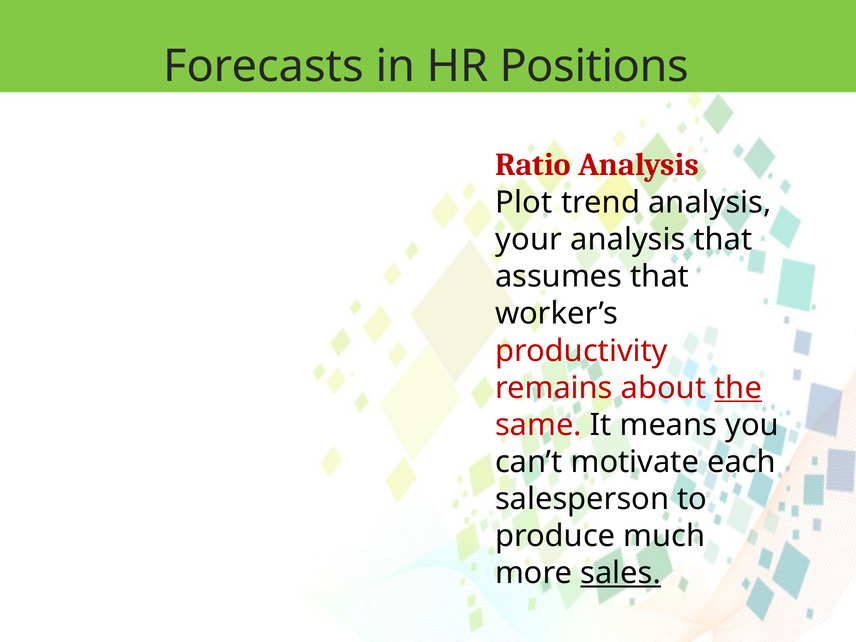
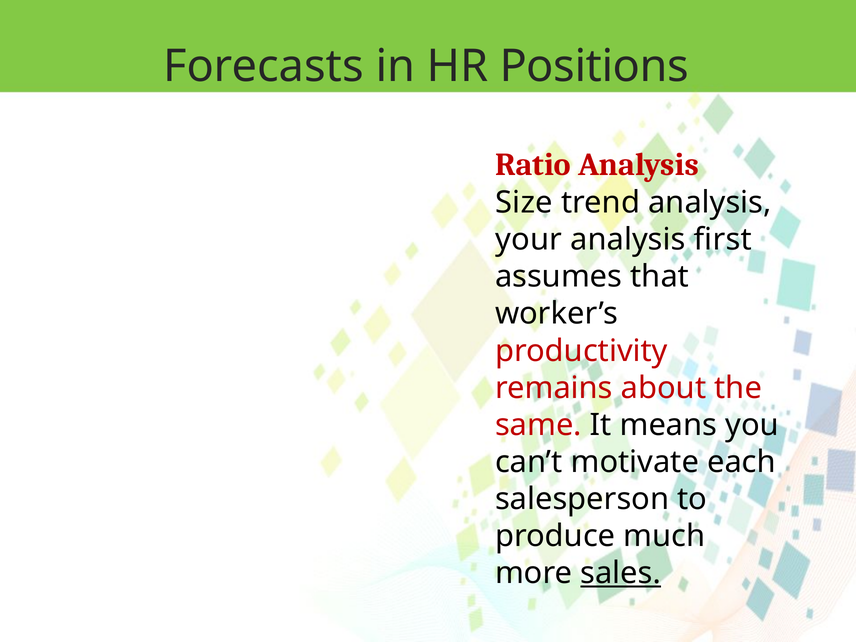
Plot: Plot -> Size
analysis that: that -> first
the underline: present -> none
